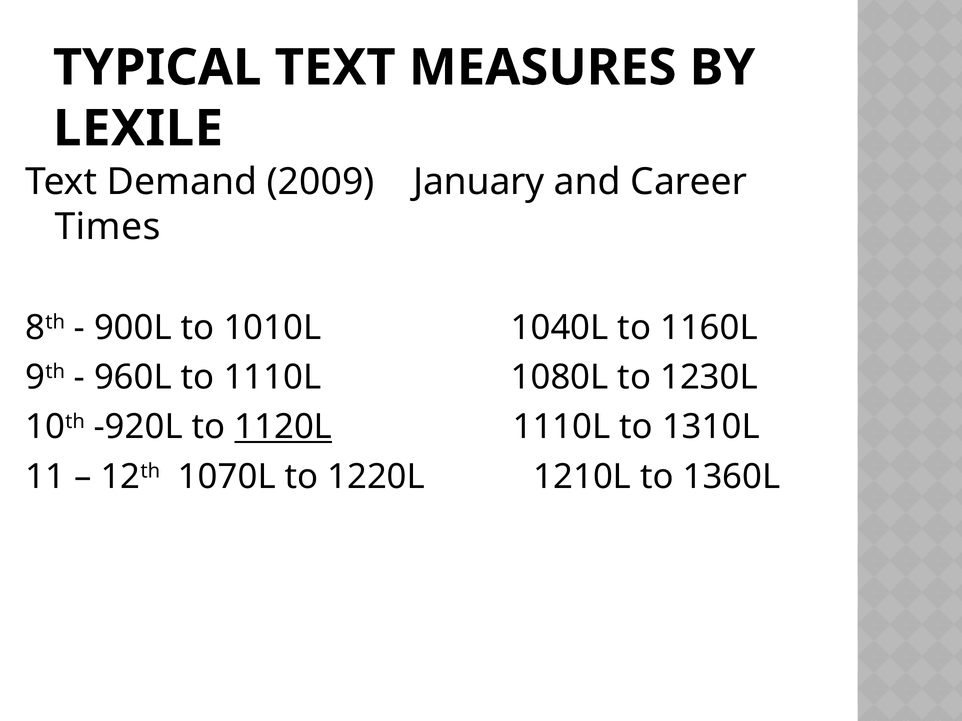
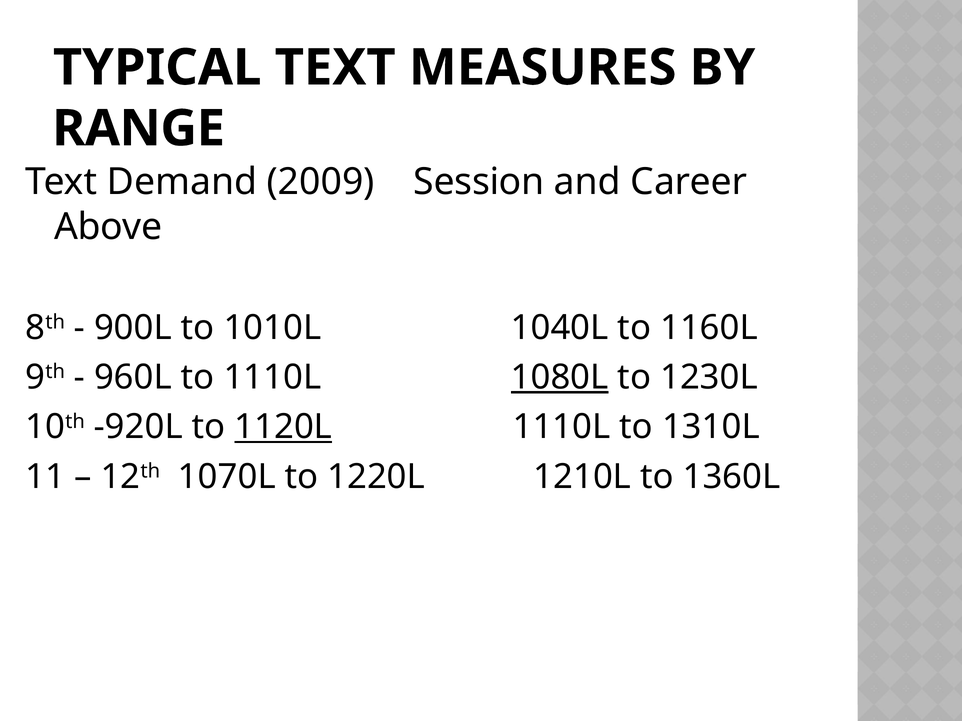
LEXILE: LEXILE -> RANGE
January: January -> Session
Times: Times -> Above
1080L underline: none -> present
